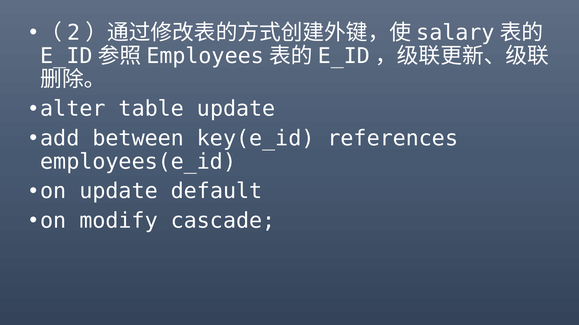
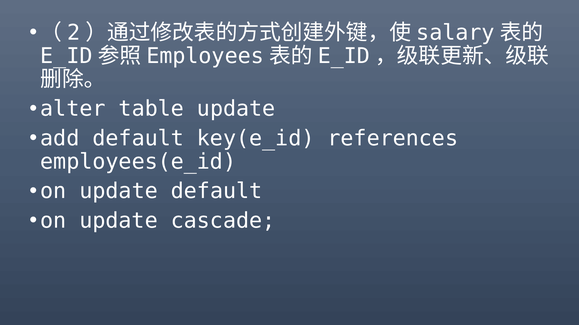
add between: between -> default
modify at (119, 221): modify -> update
